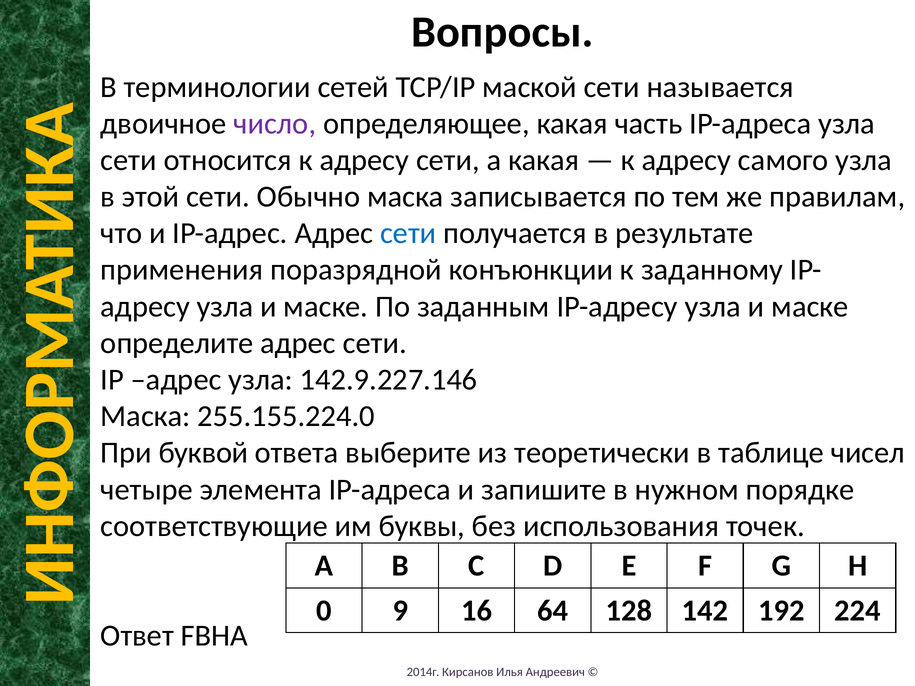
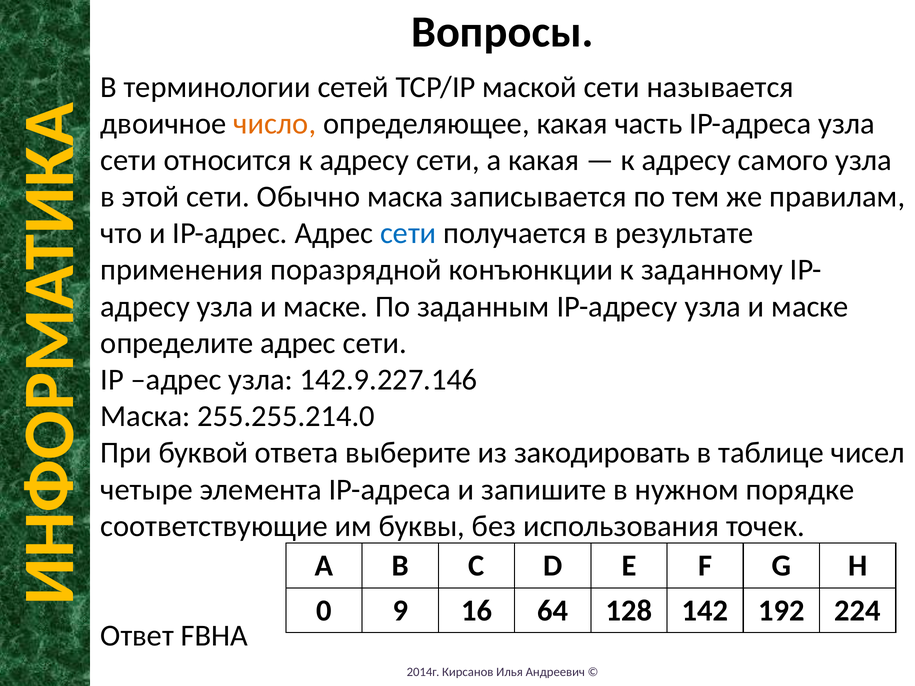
число colour: purple -> orange
255.155.224.0: 255.155.224.0 -> 255.255.214.0
теоретически: теоретически -> закодировать
